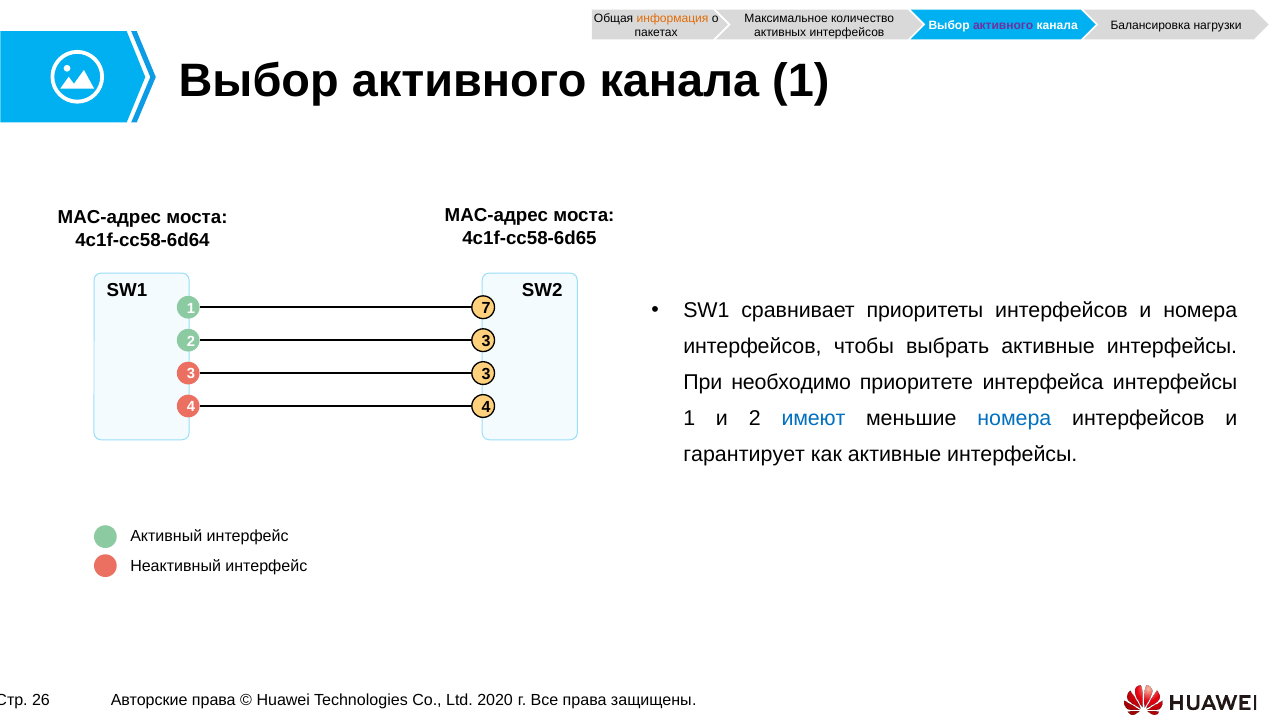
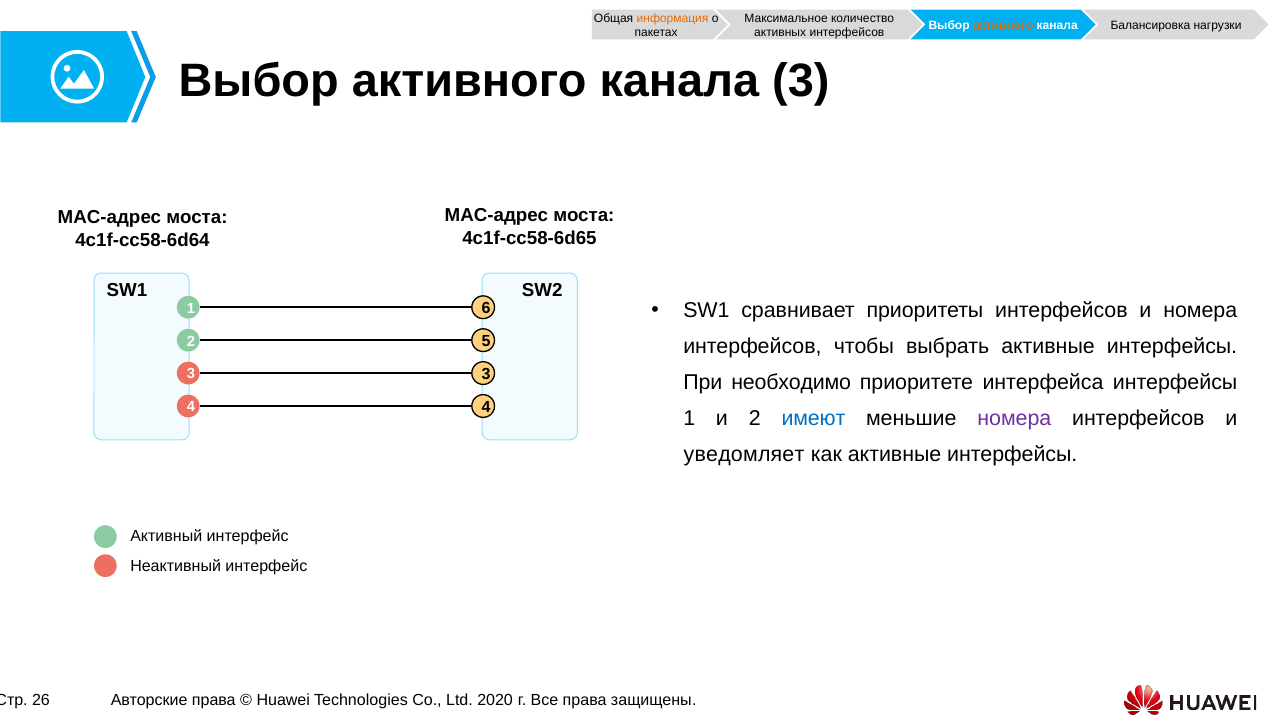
активного at (1003, 25) colour: purple -> orange
канала 1: 1 -> 3
7: 7 -> 6
2 3: 3 -> 5
номера at (1014, 419) colour: blue -> purple
гарантирует: гарантирует -> уведомляет
